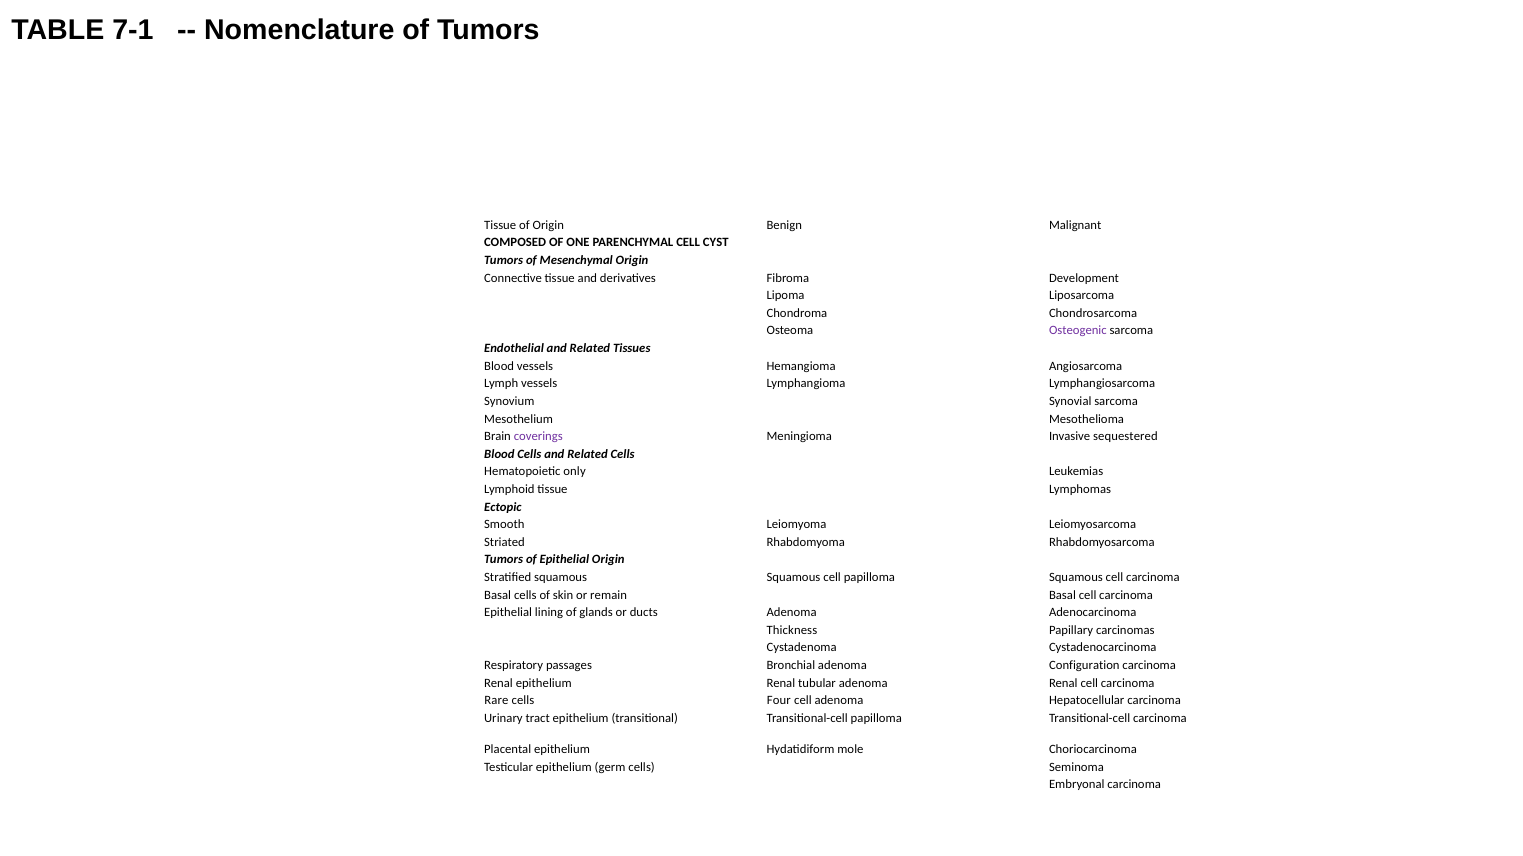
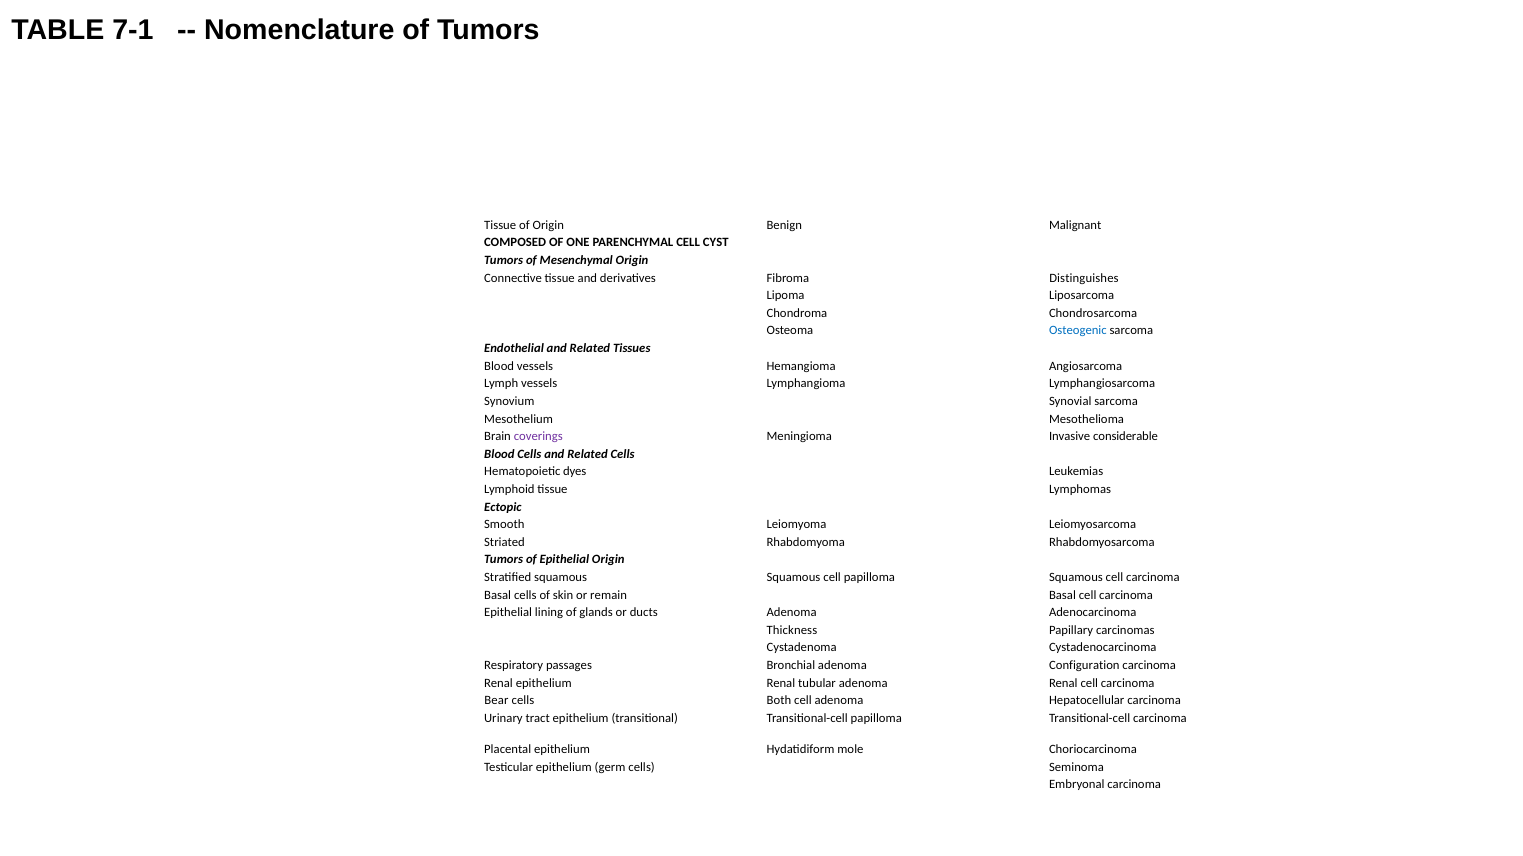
Development: Development -> Distinguishes
Osteogenic colour: purple -> blue
sequestered: sequestered -> considerable
only: only -> dyes
Rare: Rare -> Bear
Four: Four -> Both
